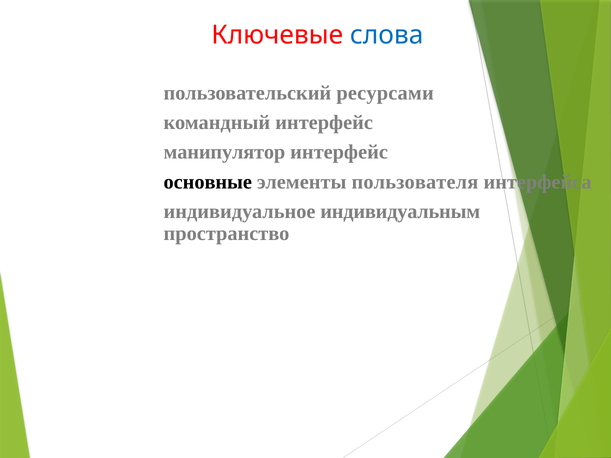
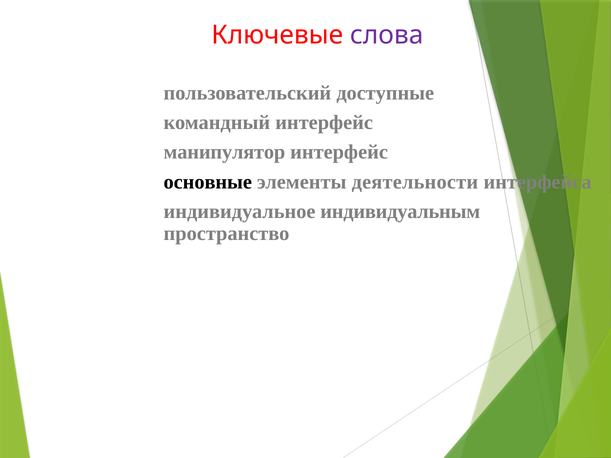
слова colour: blue -> purple
ресурсами: ресурсами -> доступные
пользователя: пользователя -> деятельности
